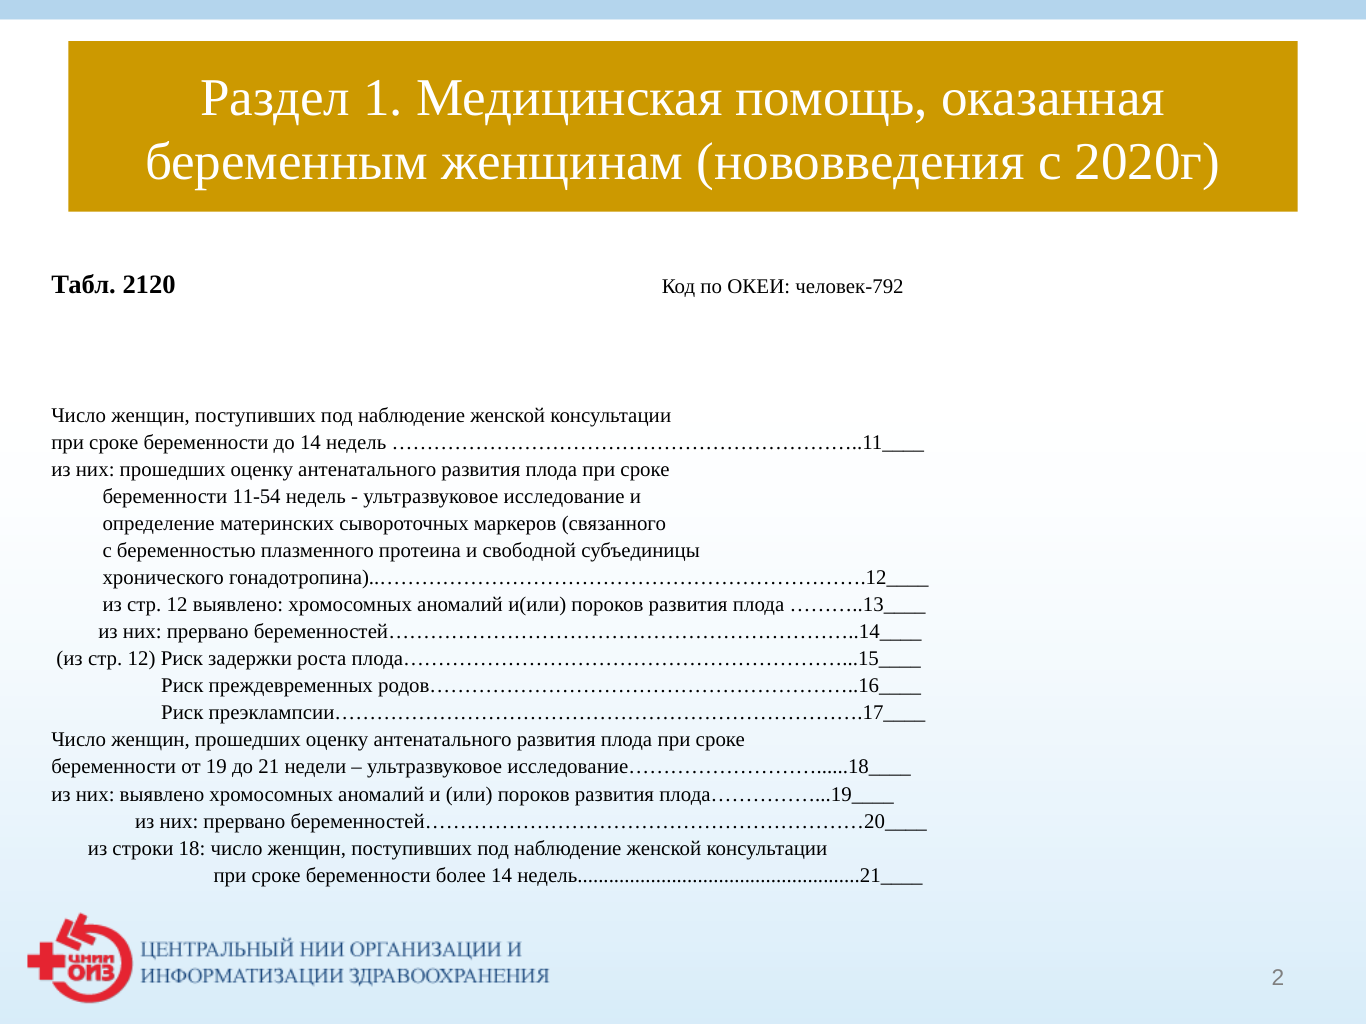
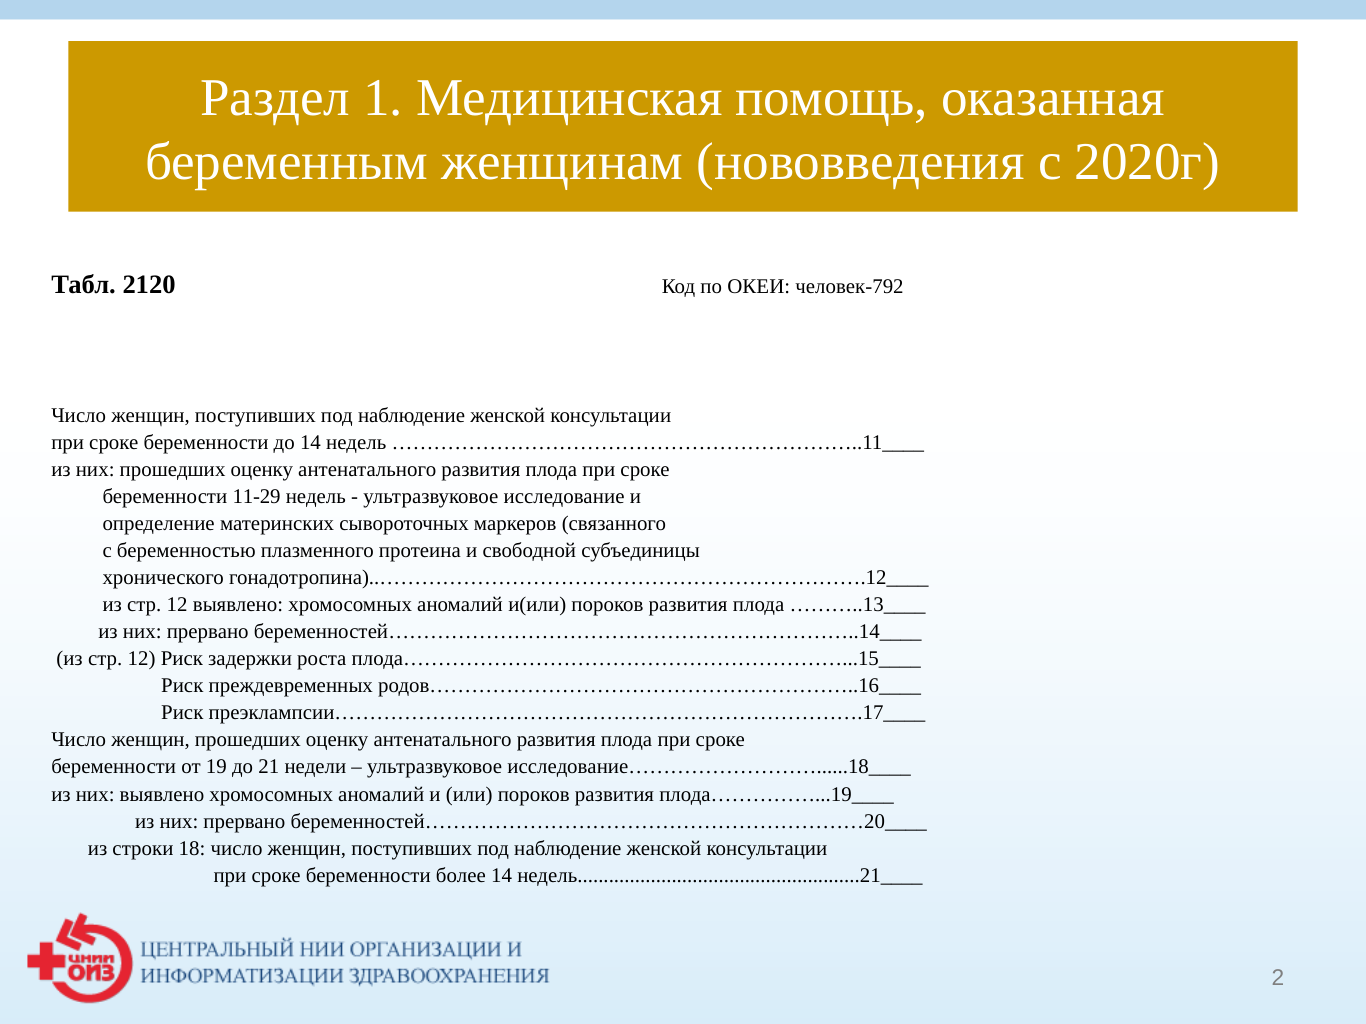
11-54: 11-54 -> 11-29
